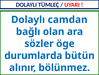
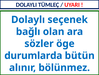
camdan: camdan -> seçenek
